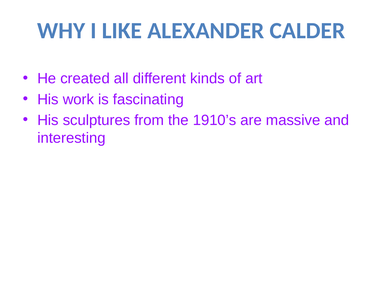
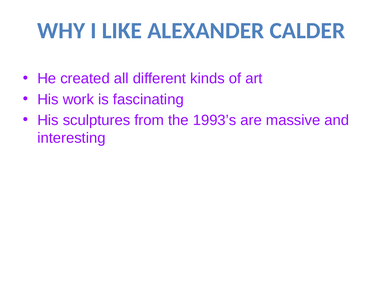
1910’s: 1910’s -> 1993’s
